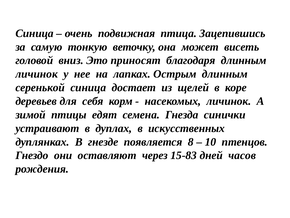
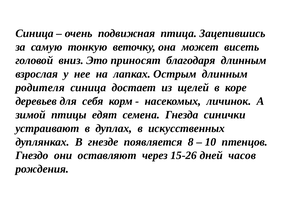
личинок at (37, 74): личинок -> взрослая
серенькой: серенькой -> родителя
15-83: 15-83 -> 15-26
